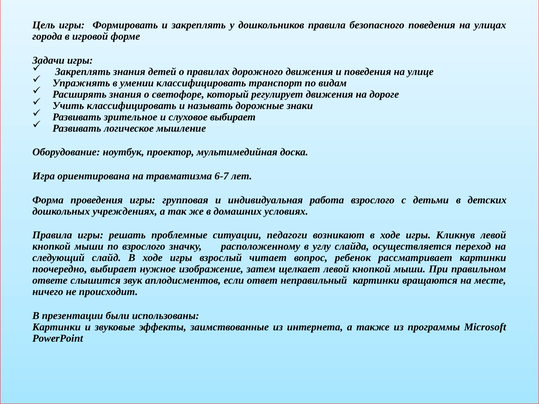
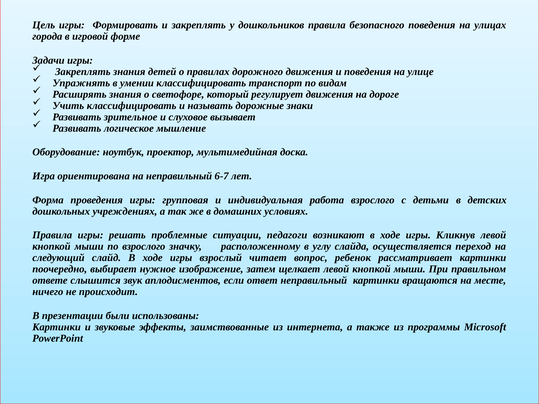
слуховое выбирает: выбирает -> вызывает
на травматизма: травматизма -> неправильный
